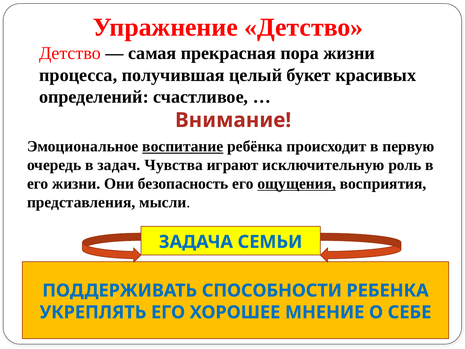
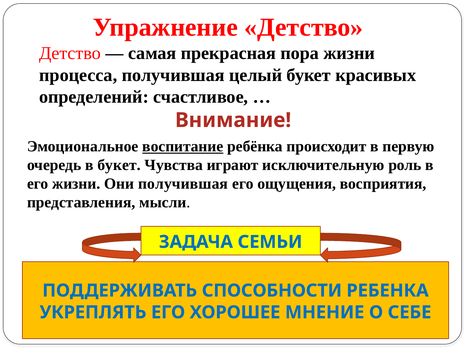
в задач: задач -> букет
Они безопасность: безопасность -> получившая
ощущения underline: present -> none
